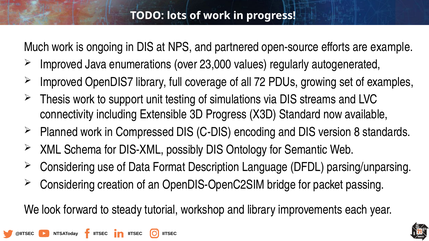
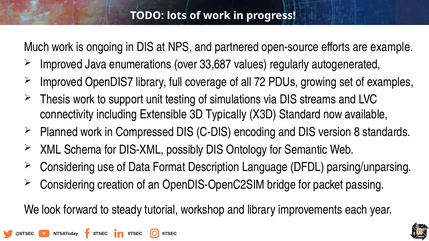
23,000: 23,000 -> 33,687
3D Progress: Progress -> Typically
